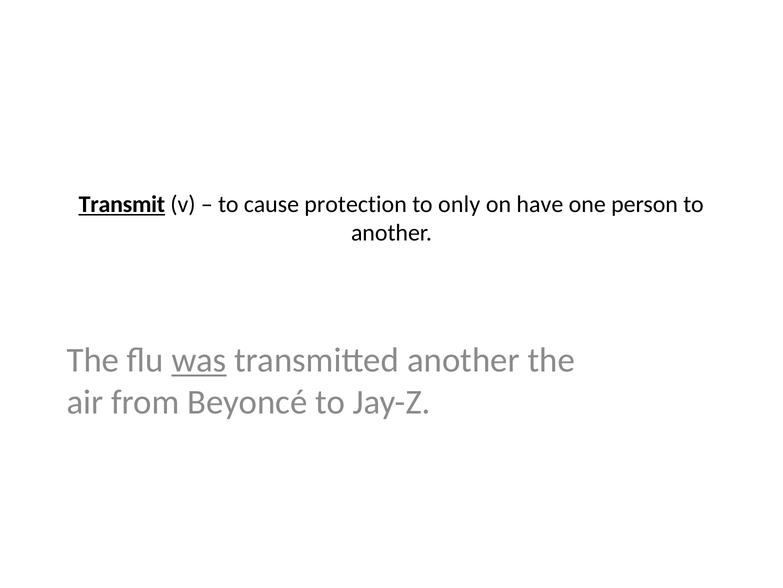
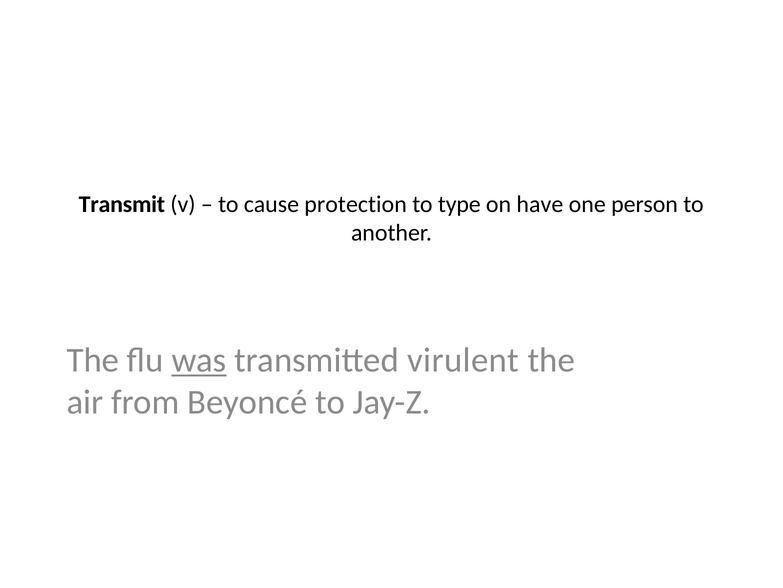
Transmit underline: present -> none
only: only -> type
transmitted another: another -> virulent
